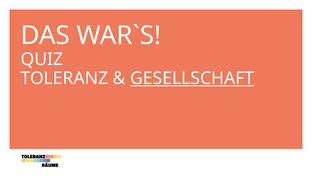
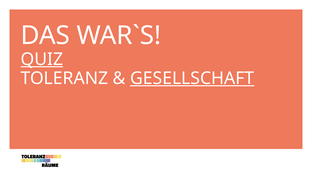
QUIZ underline: none -> present
